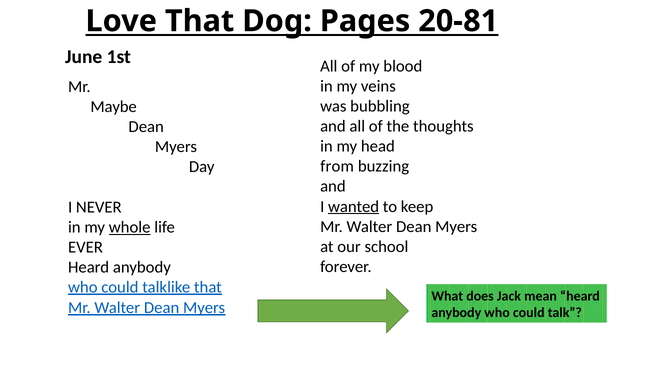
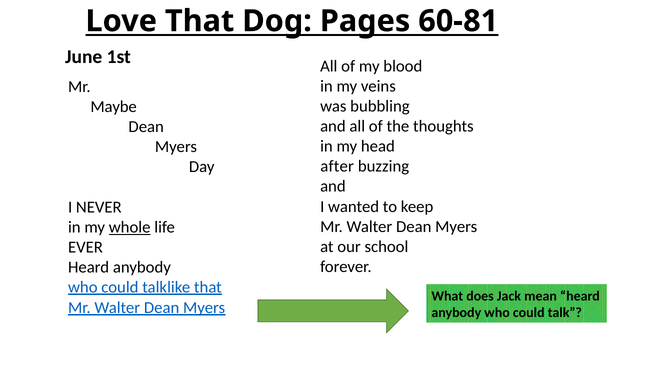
20-81: 20-81 -> 60-81
from: from -> after
wanted underline: present -> none
